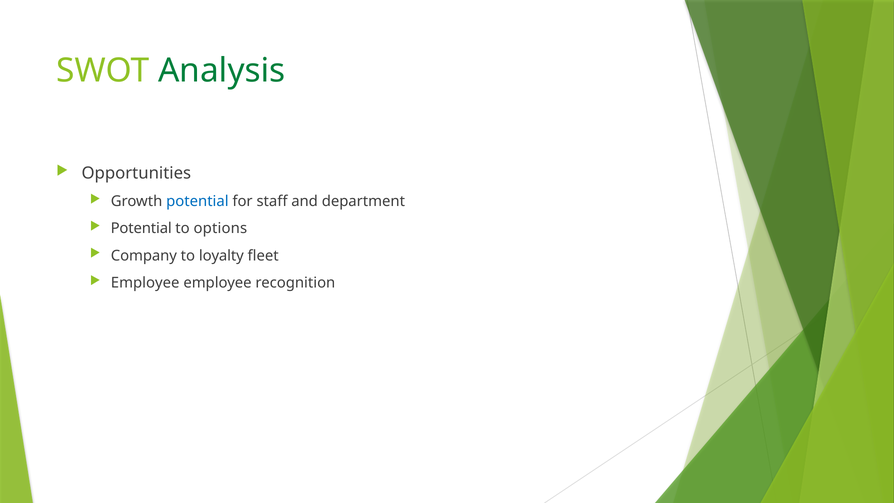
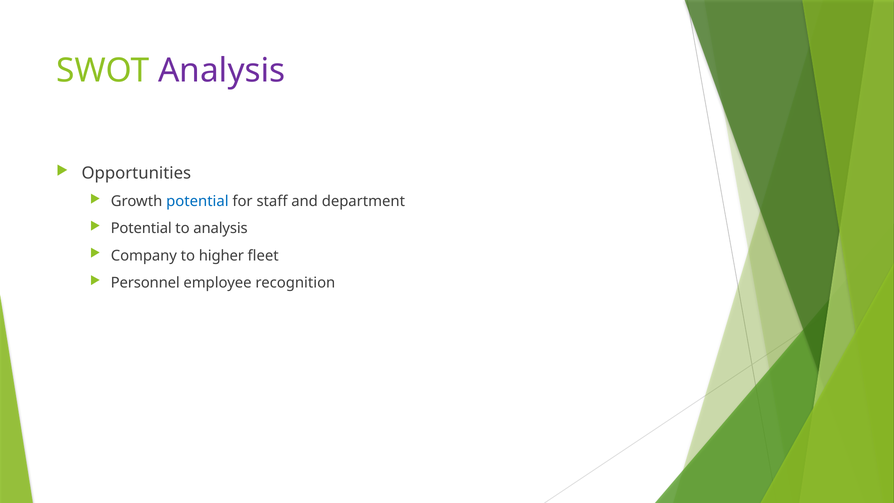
Analysis at (222, 71) colour: green -> purple
to options: options -> analysis
loyalty: loyalty -> higher
Employee at (145, 283): Employee -> Personnel
